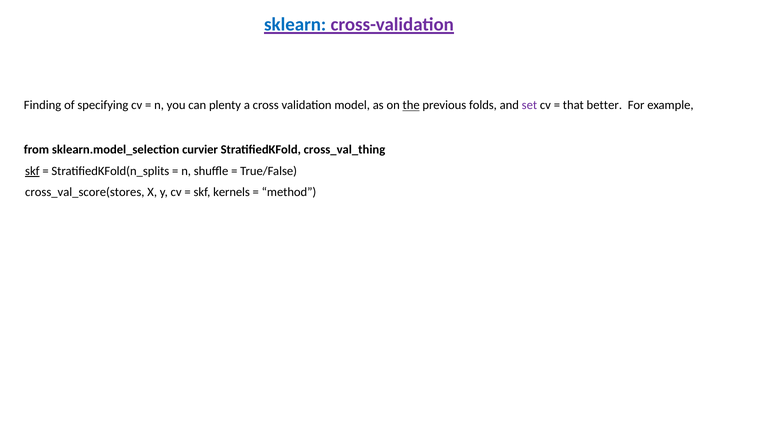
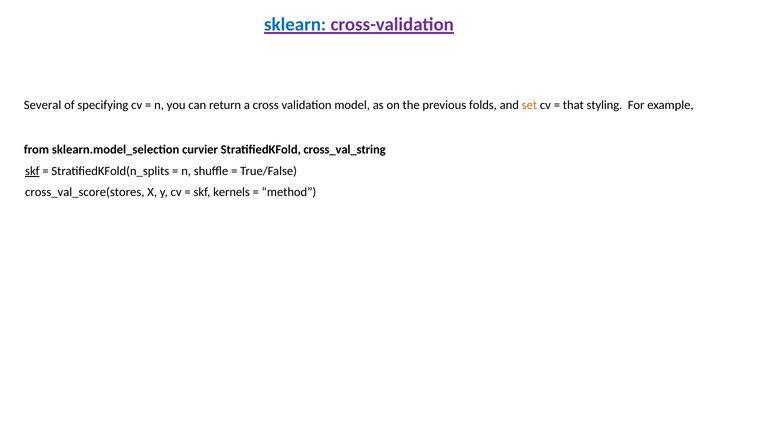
Finding: Finding -> Several
plenty: plenty -> return
the underline: present -> none
set colour: purple -> orange
better: better -> styling
cross_val_thing: cross_val_thing -> cross_val_string
